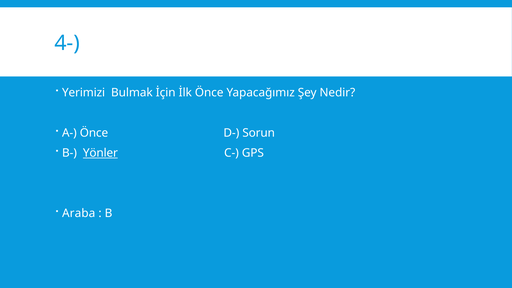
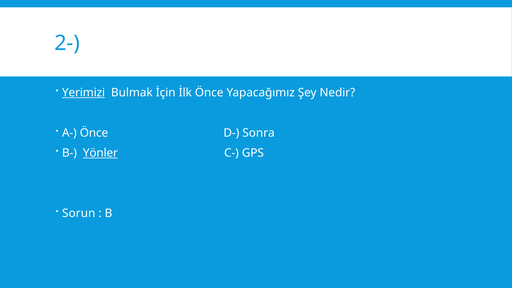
4-: 4- -> 2-
Yerimizi underline: none -> present
Sorun: Sorun -> Sonra
Araba: Araba -> Sorun
